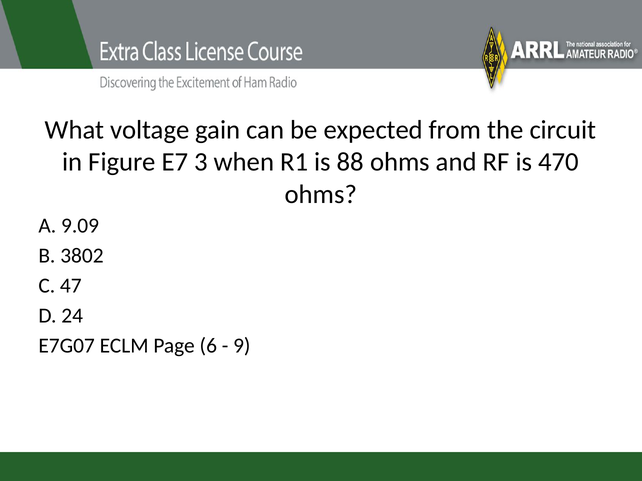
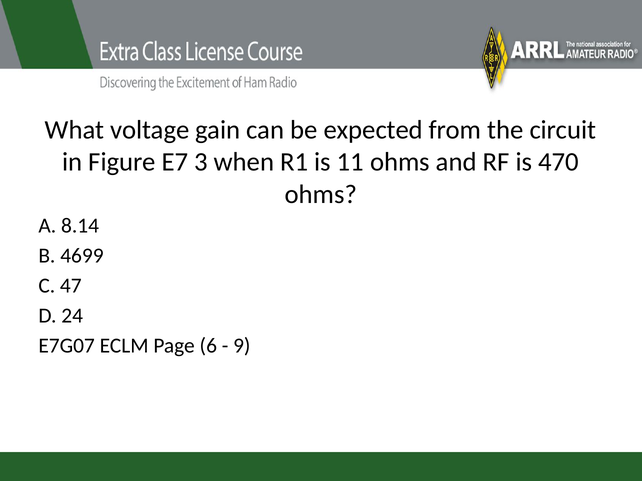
88: 88 -> 11
9.09: 9.09 -> 8.14
3802: 3802 -> 4699
